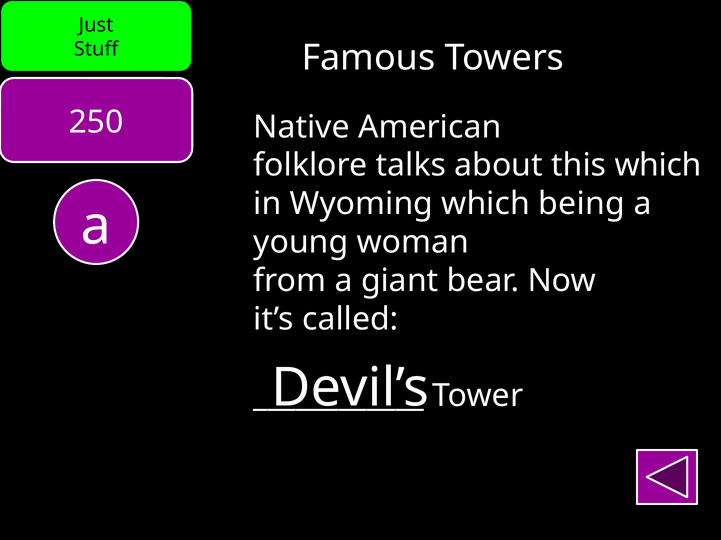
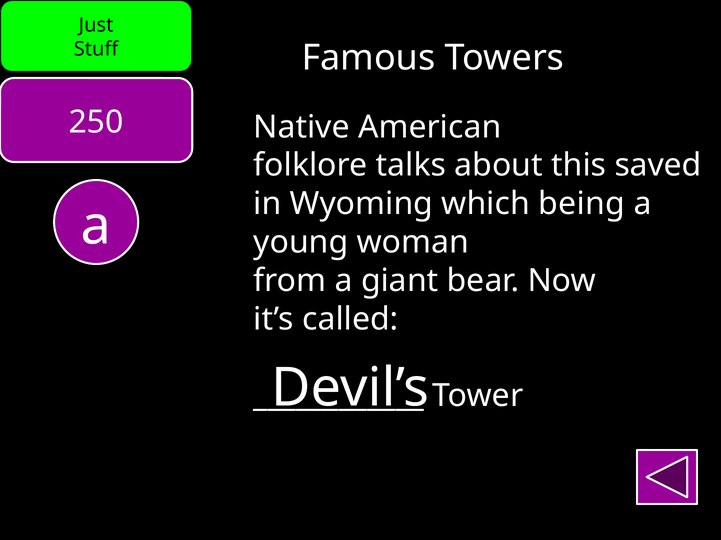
this which: which -> saved
